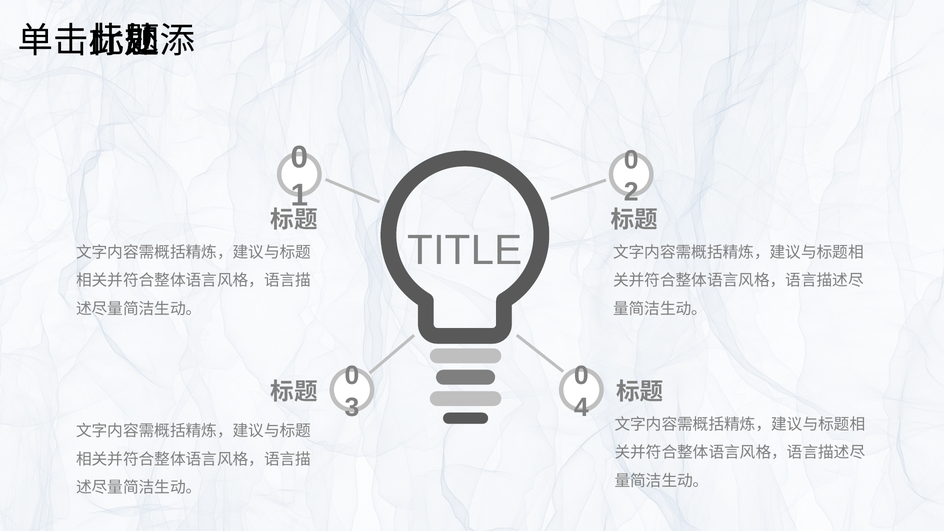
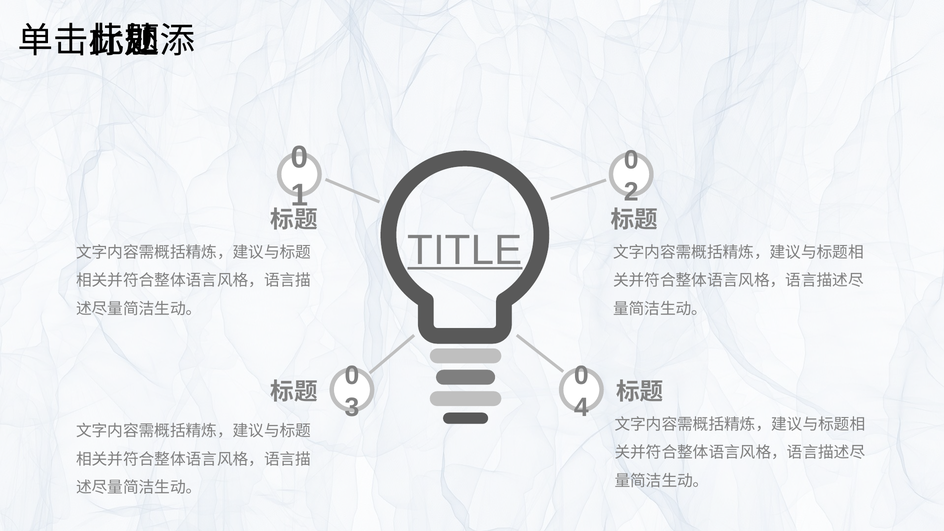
TITLE underline: none -> present
